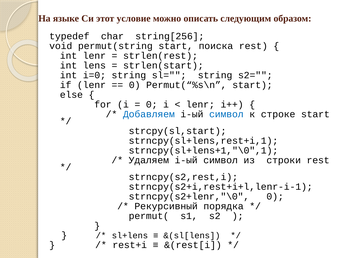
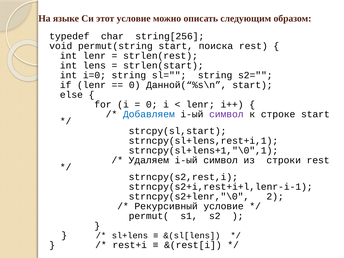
Реrmut(“%s\n: Реrmut(“%s\n -> Данной(“%s\n
символ at (226, 114) colour: blue -> purple
strncpy(s2+lenr,"\0 0: 0 -> 2
Рекурсивный порядка: порядка -> условие
